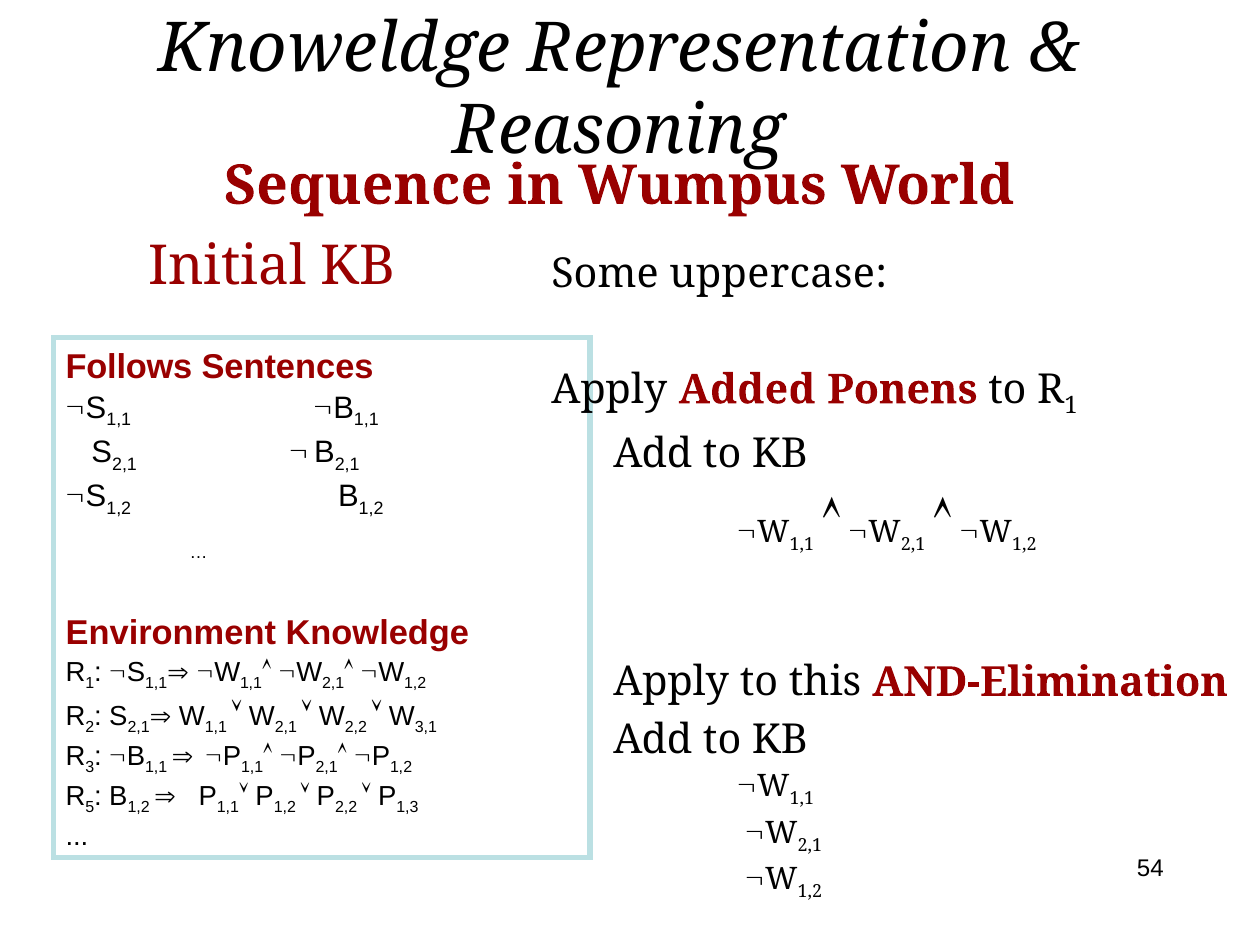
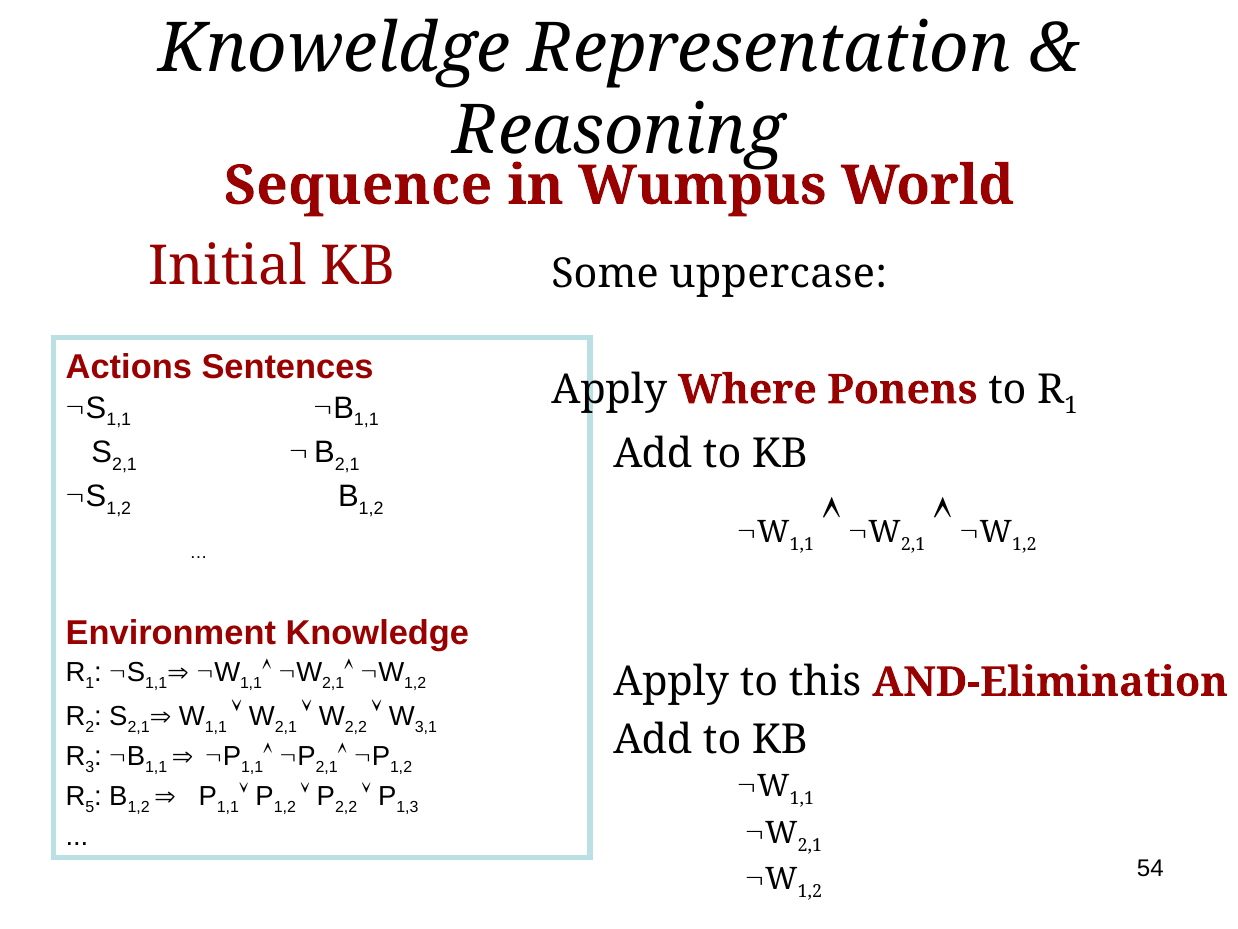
Follows: Follows -> Actions
Added: Added -> Where
